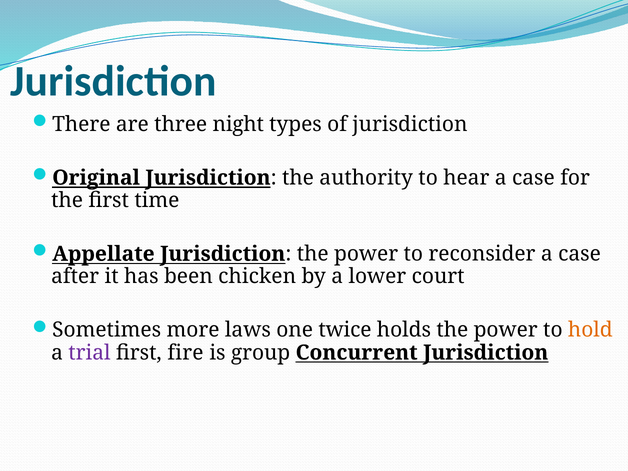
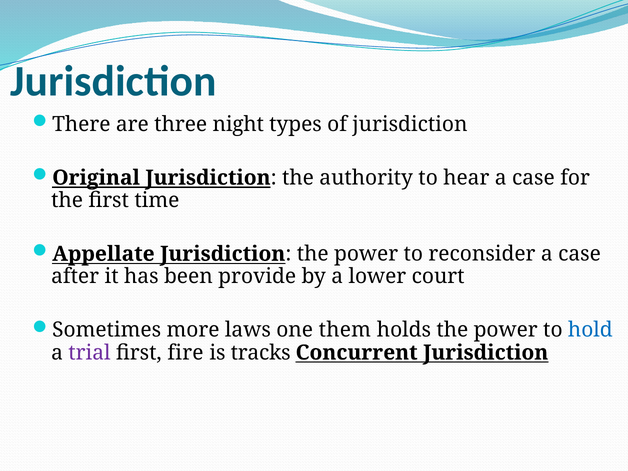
chicken: chicken -> provide
twice: twice -> them
hold colour: orange -> blue
group: group -> tracks
